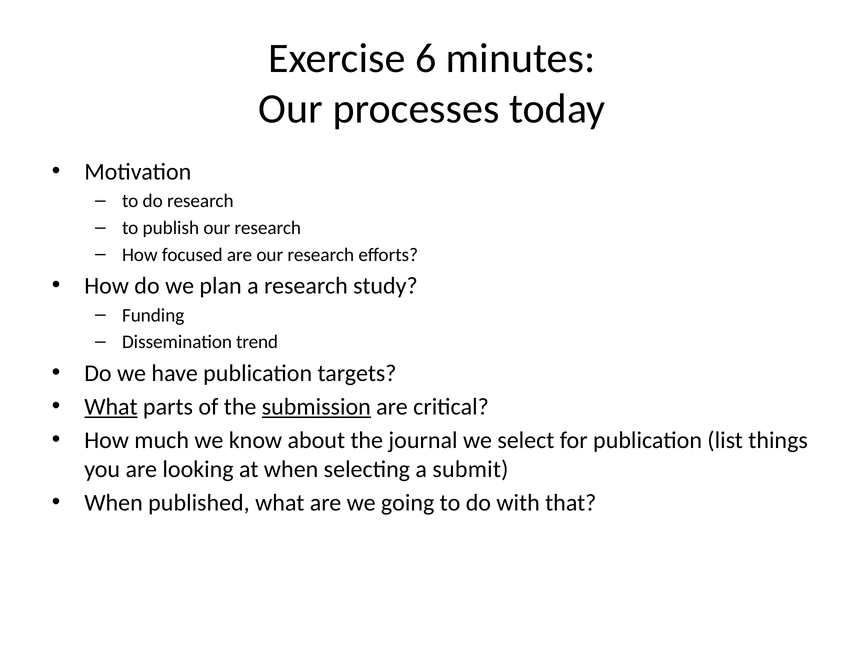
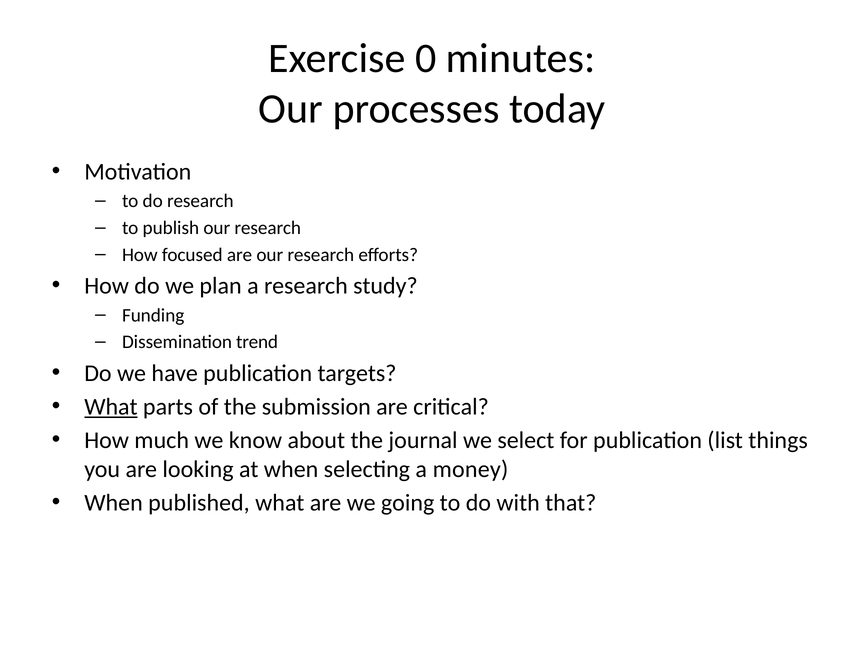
6: 6 -> 0
submission underline: present -> none
submit: submit -> money
